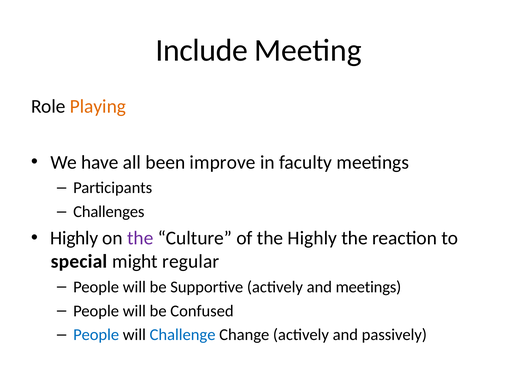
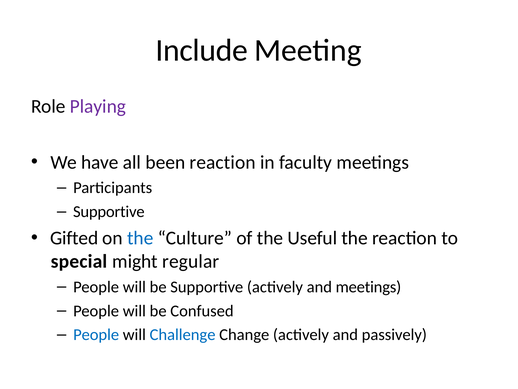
Playing colour: orange -> purple
been improve: improve -> reaction
Challenges at (109, 211): Challenges -> Supportive
Highly at (74, 238): Highly -> Gifted
the at (140, 238) colour: purple -> blue
the Highly: Highly -> Useful
